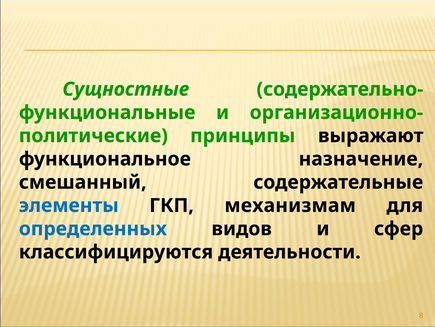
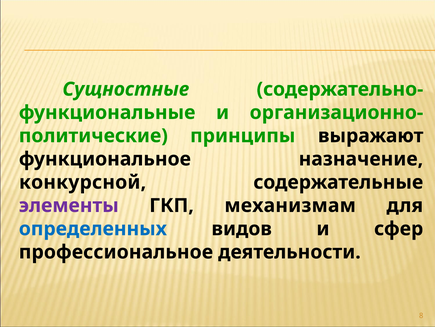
смешанный: смешанный -> конкурсной
элементы colour: blue -> purple
классифицируются: классифицируются -> профессиональное
